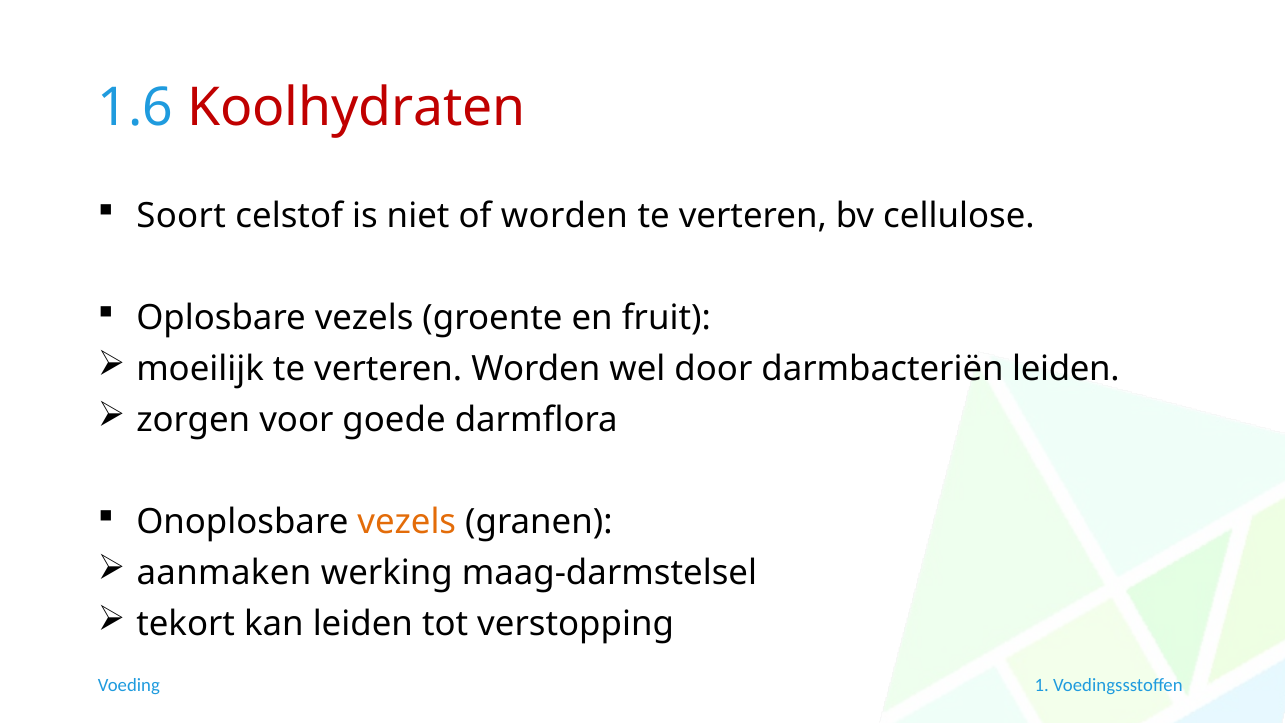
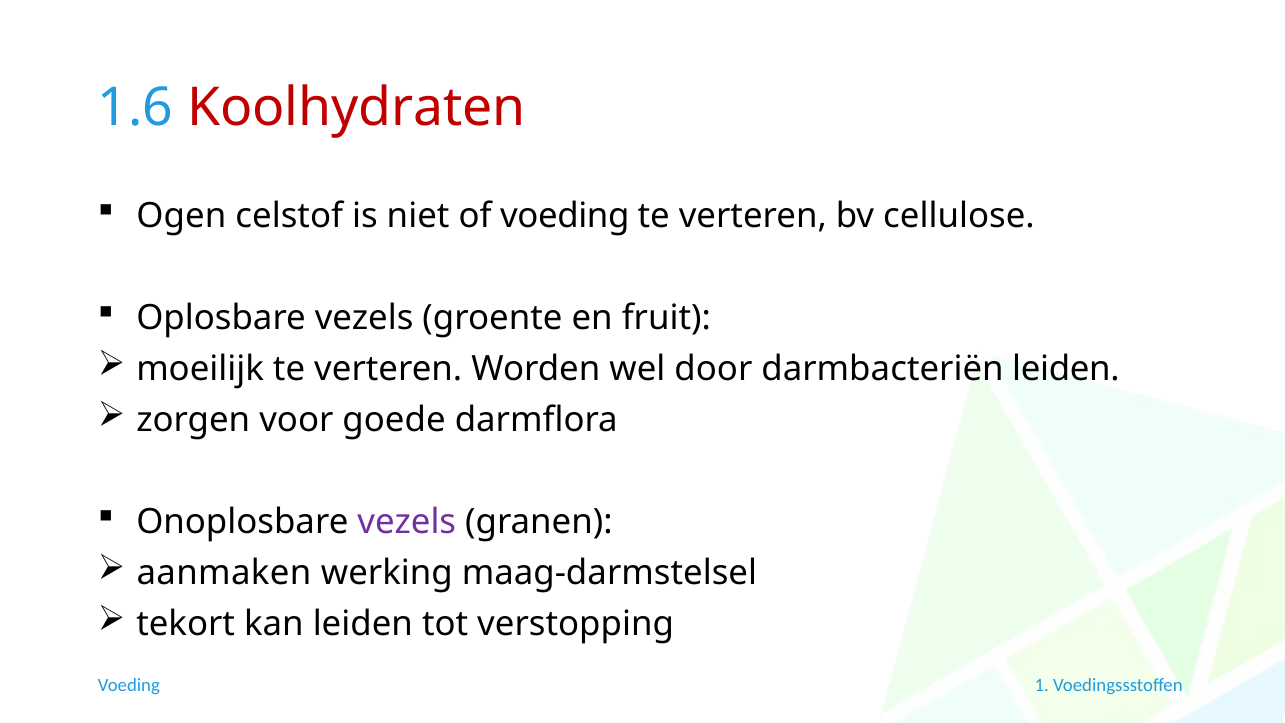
Soort: Soort -> Ogen
of worden: worden -> voeding
vezels at (407, 522) colour: orange -> purple
